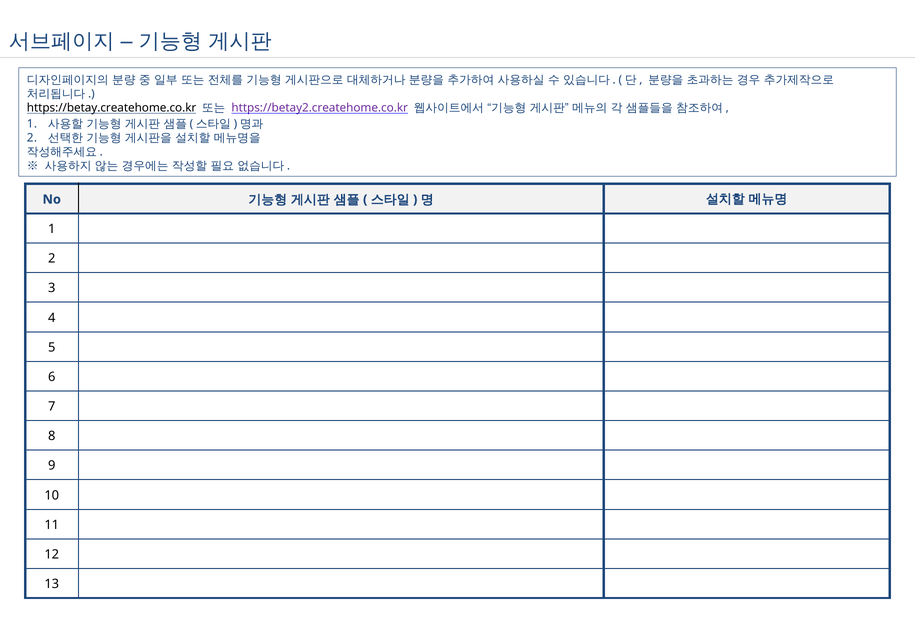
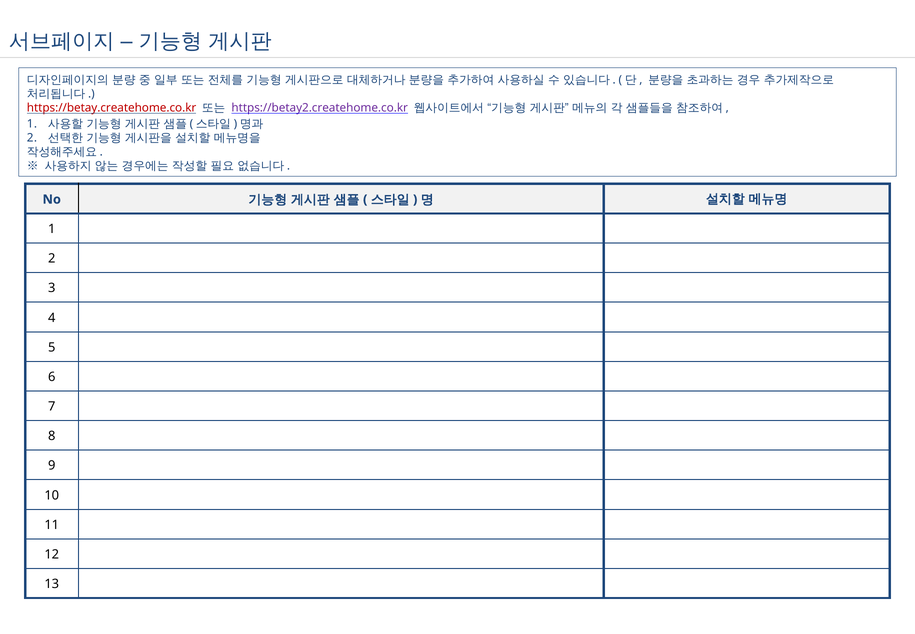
https://betay.createhome.co.kr colour: black -> red
